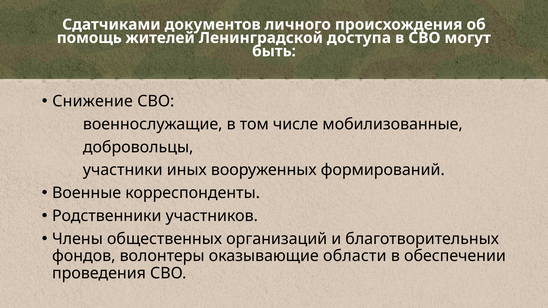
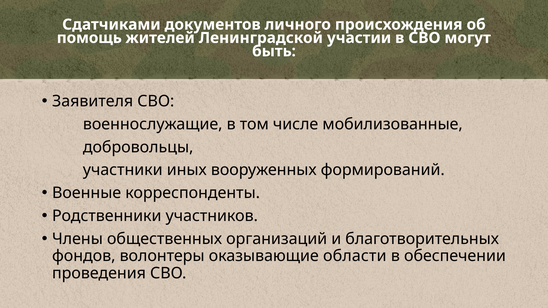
доступа: доступа -> участии
Снижение: Снижение -> Заявителя
